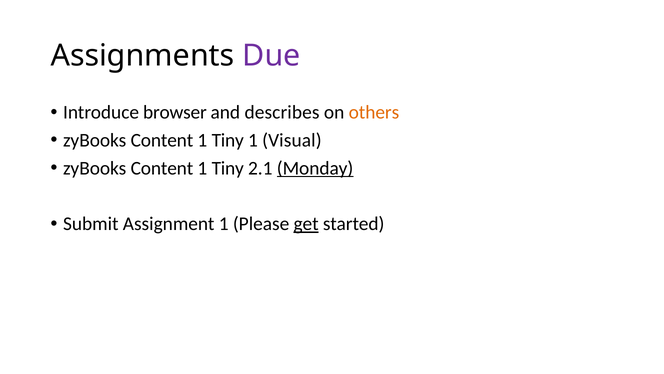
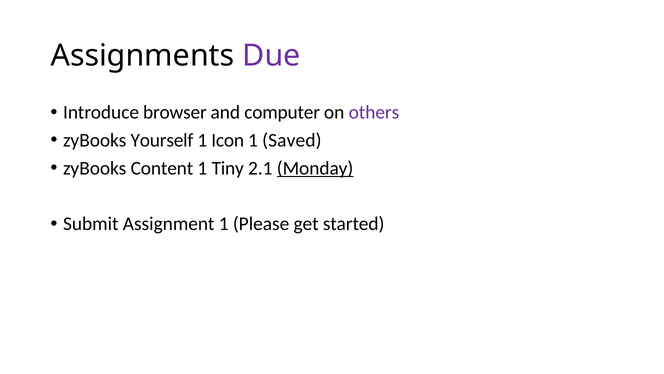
describes: describes -> computer
others colour: orange -> purple
Content at (162, 140): Content -> Yourself
Tiny at (228, 140): Tiny -> Icon
Visual: Visual -> Saved
get underline: present -> none
